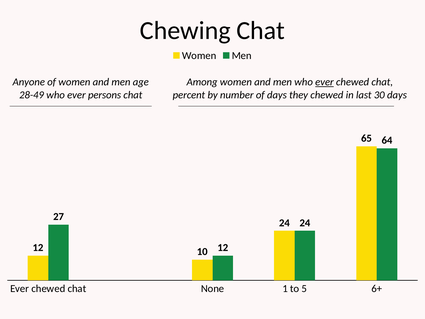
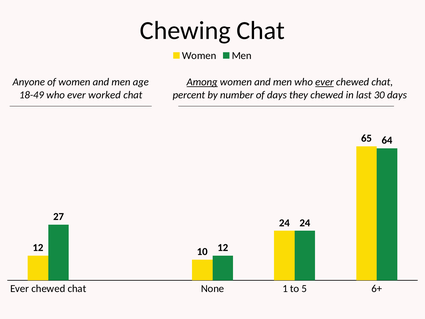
Among underline: none -> present
28-49: 28-49 -> 18-49
persons: persons -> worked
